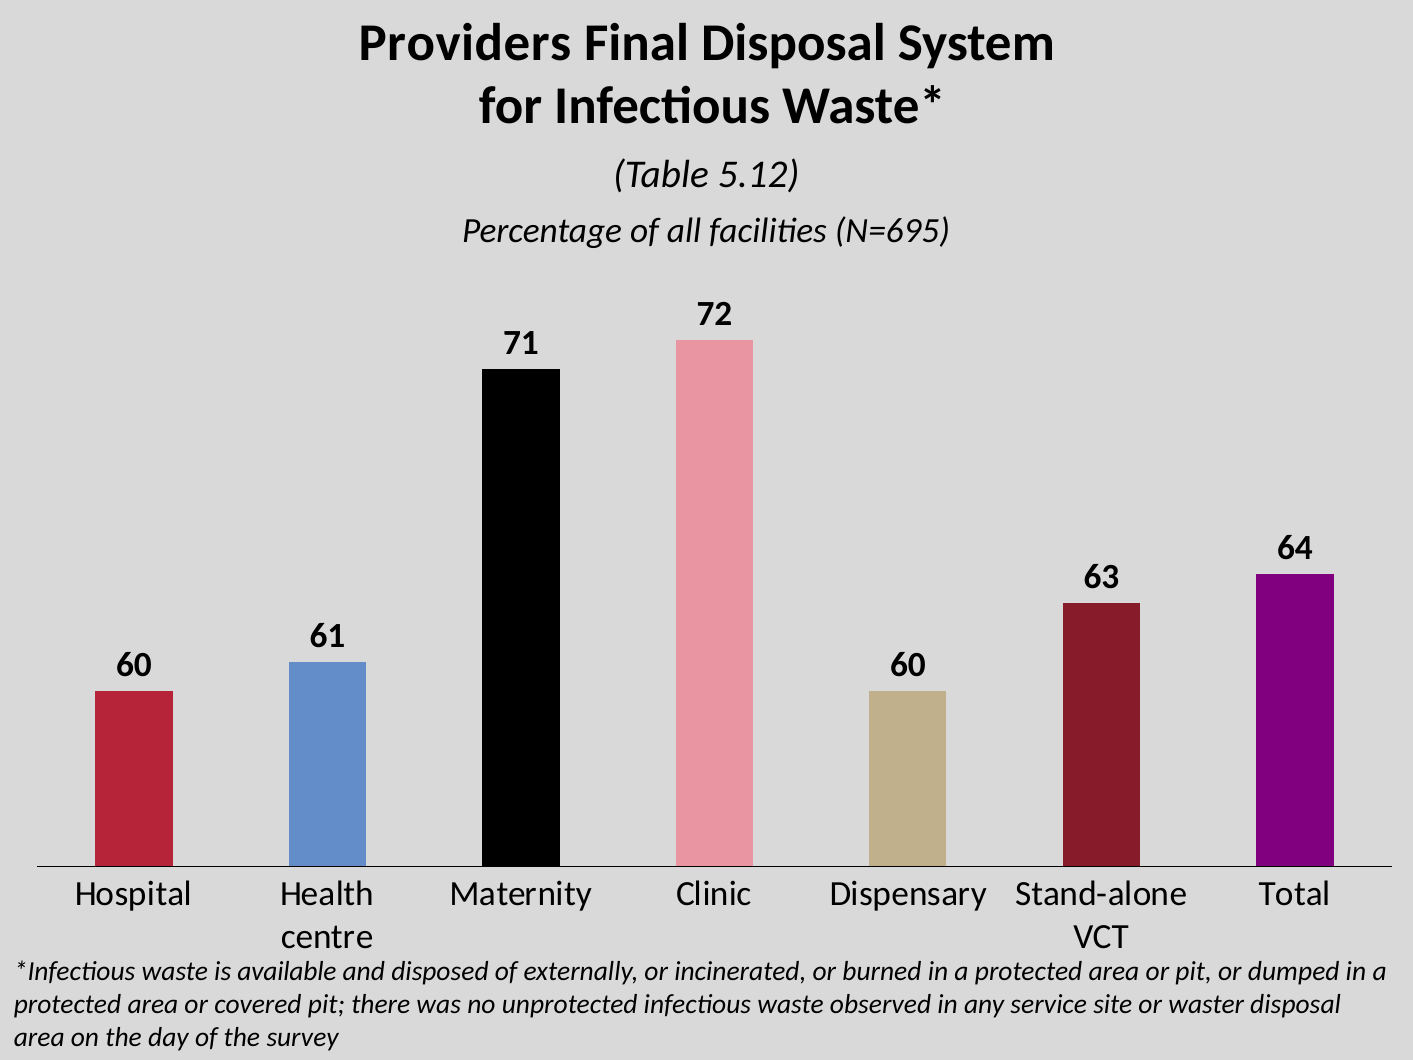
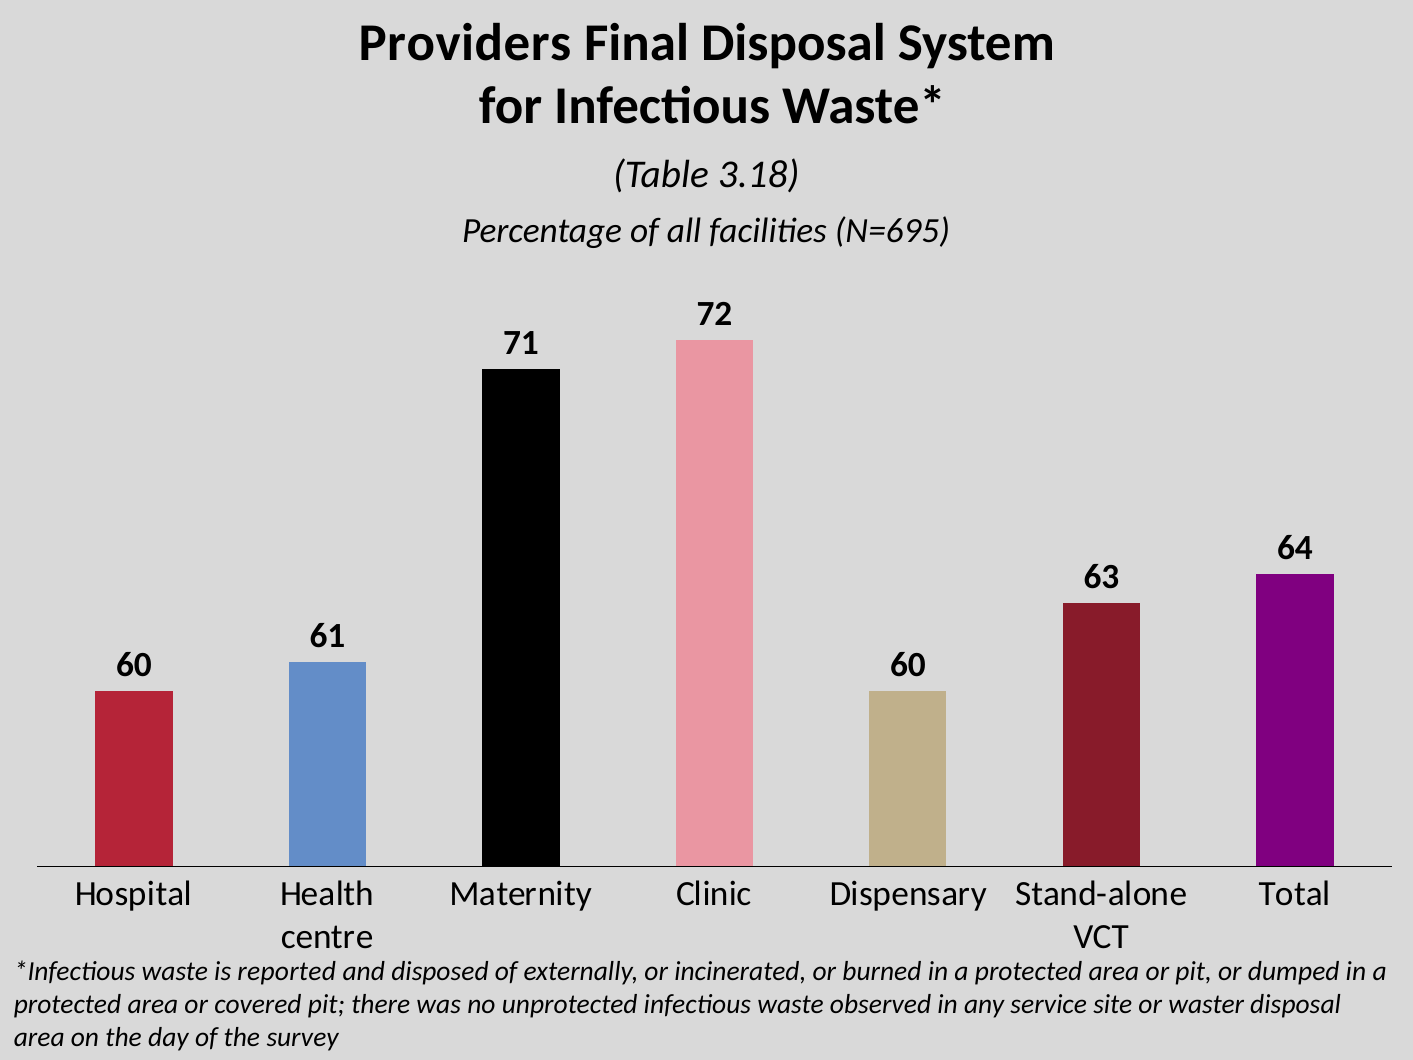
5.12: 5.12 -> 3.18
available: available -> reported
